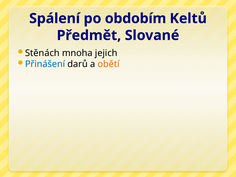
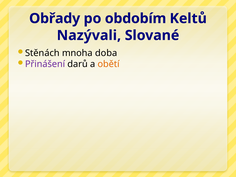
Spálení: Spálení -> Obřady
Předmět: Předmět -> Nazývali
jejich: jejich -> doba
Přinášení colour: blue -> purple
